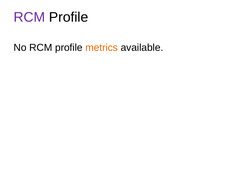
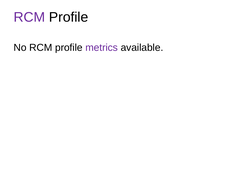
metrics colour: orange -> purple
